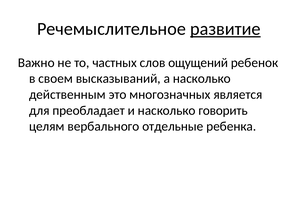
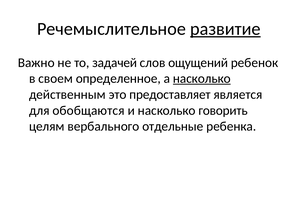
частных: частных -> задачей
высказываний: высказываний -> определенное
насколько at (202, 78) underline: none -> present
многозначных: многозначных -> предоставляет
преобладает: преобладает -> обобщаются
